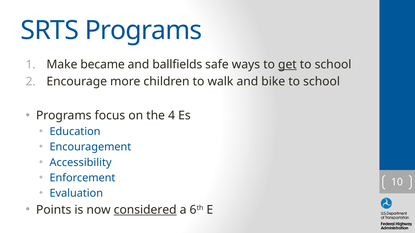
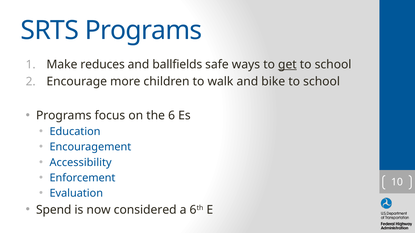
became: became -> reduces
4: 4 -> 6
Points: Points -> Spend
considered underline: present -> none
